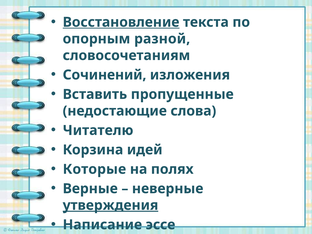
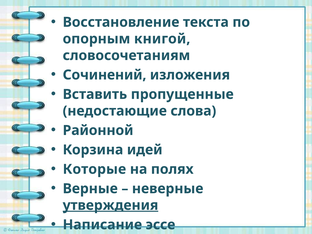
Восстановление underline: present -> none
разной: разной -> книгой
Читателю: Читателю -> Районной
